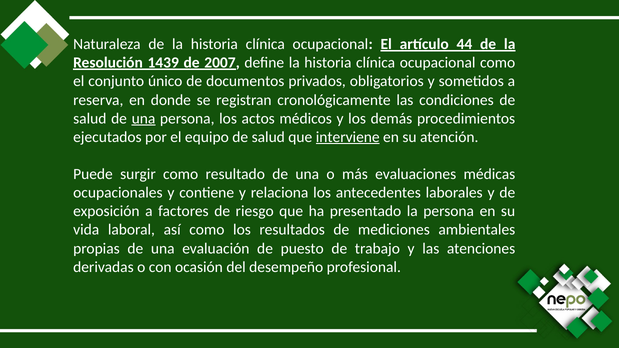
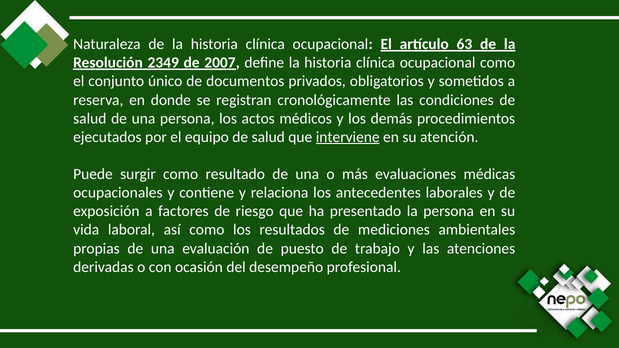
44: 44 -> 63
1439: 1439 -> 2349
una at (143, 119) underline: present -> none
